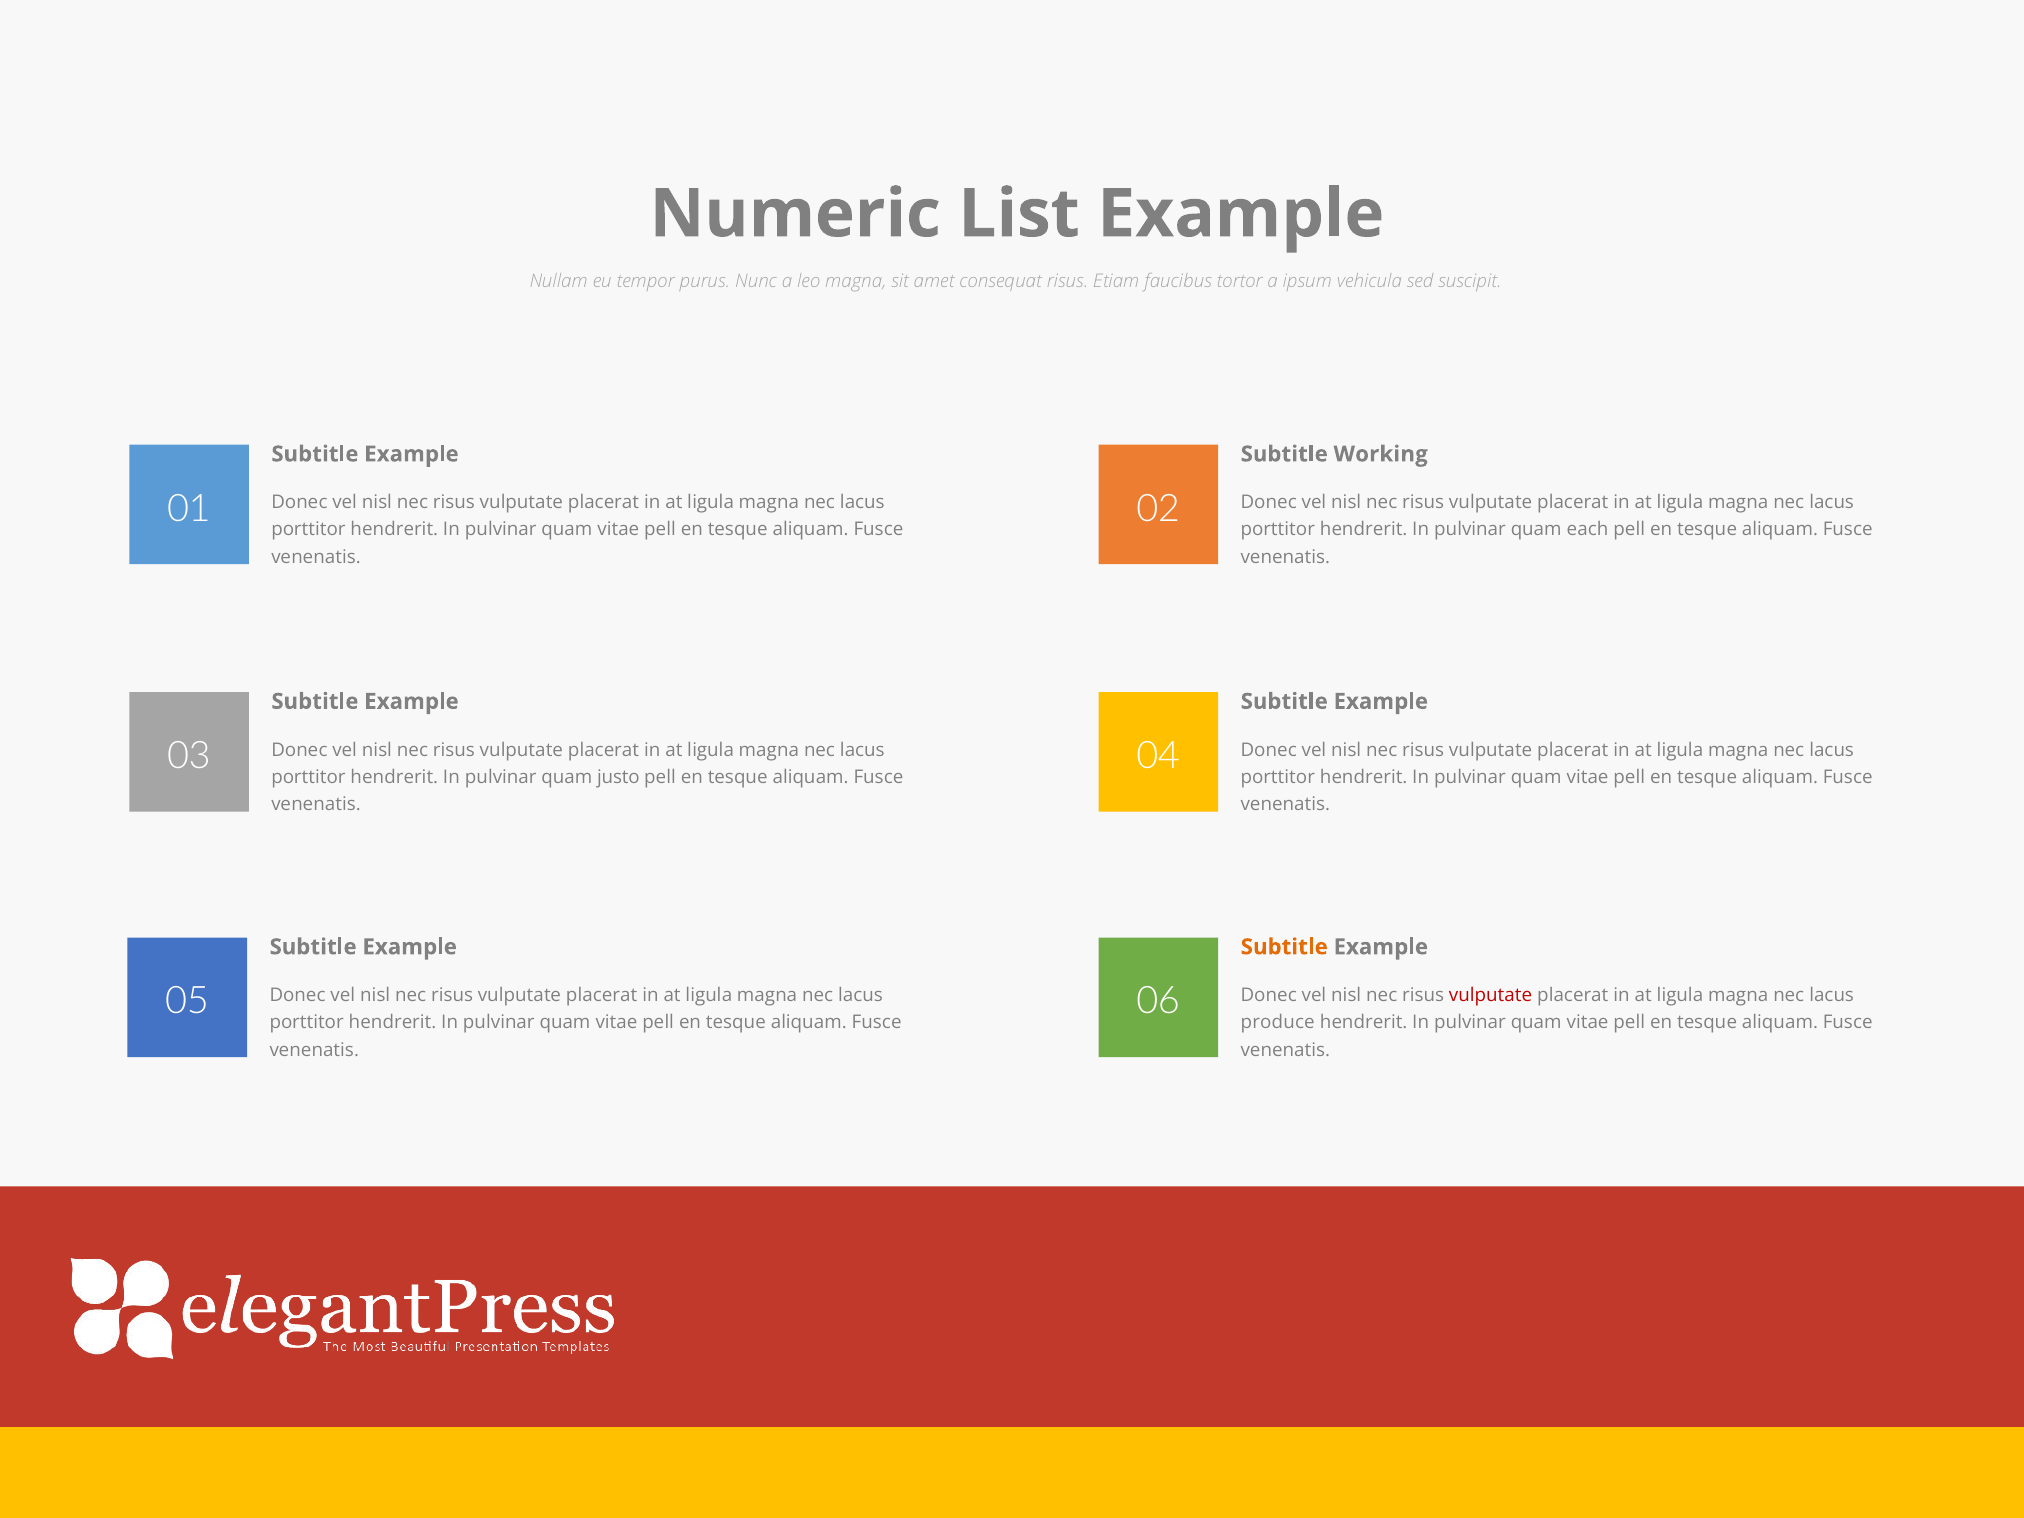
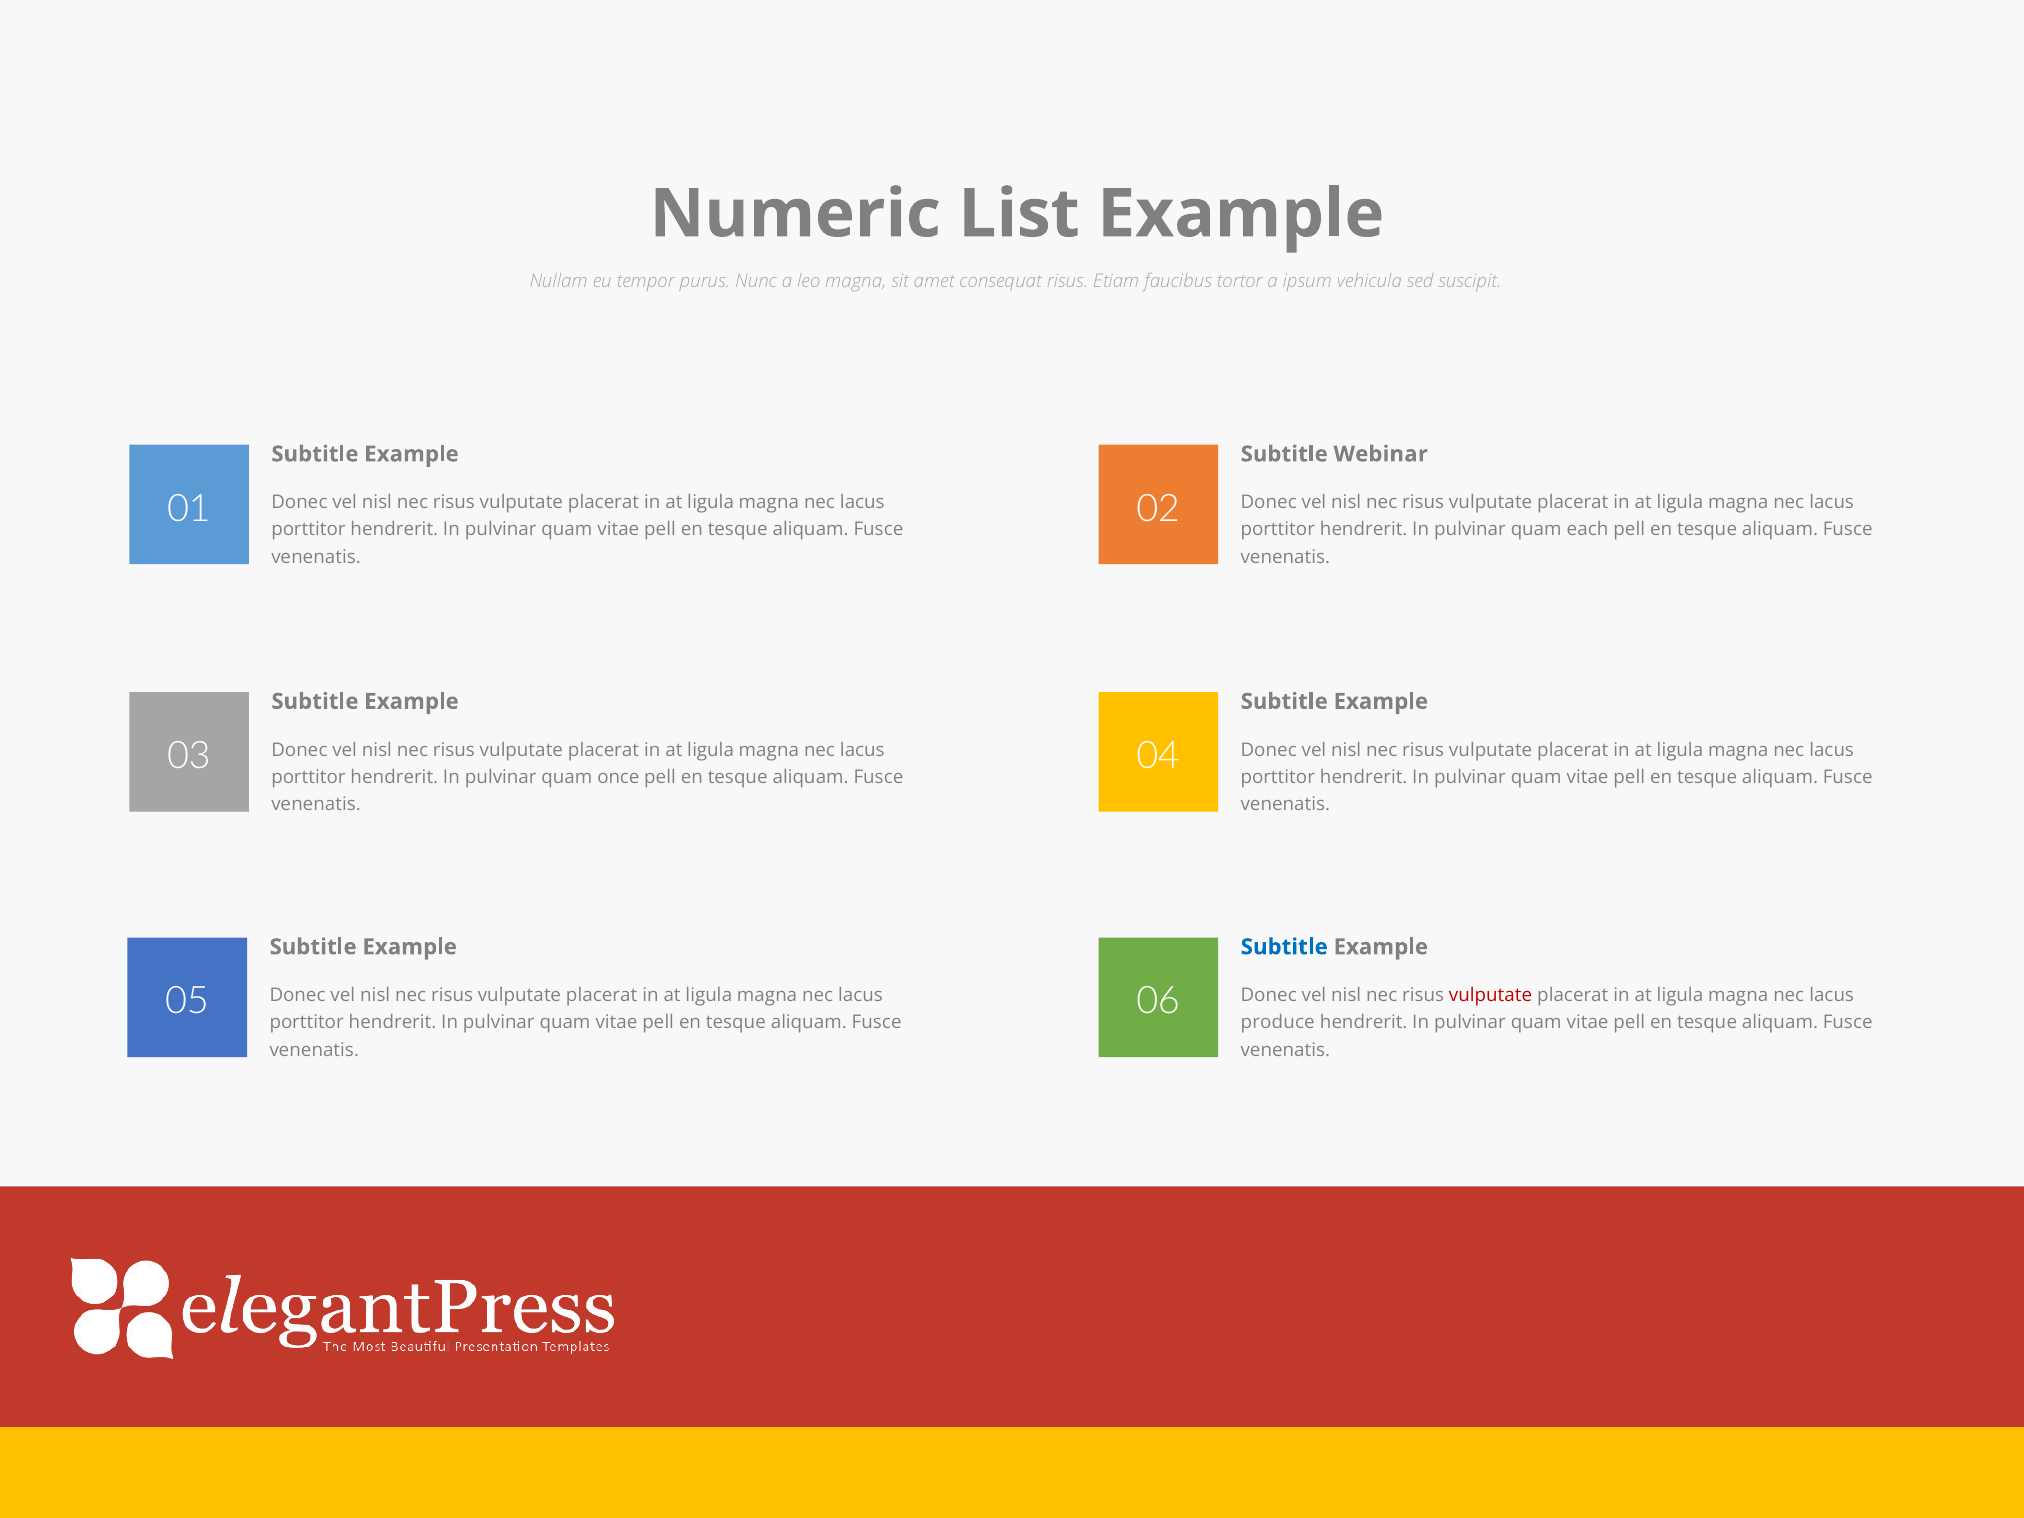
Working: Working -> Webinar
justo: justo -> once
Subtitle at (1284, 947) colour: orange -> blue
